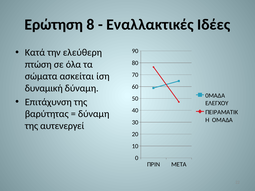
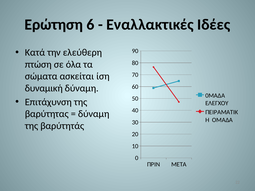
8: 8 -> 6
αυτενεργεί: αυτενεργεί -> βαρύτητάς
